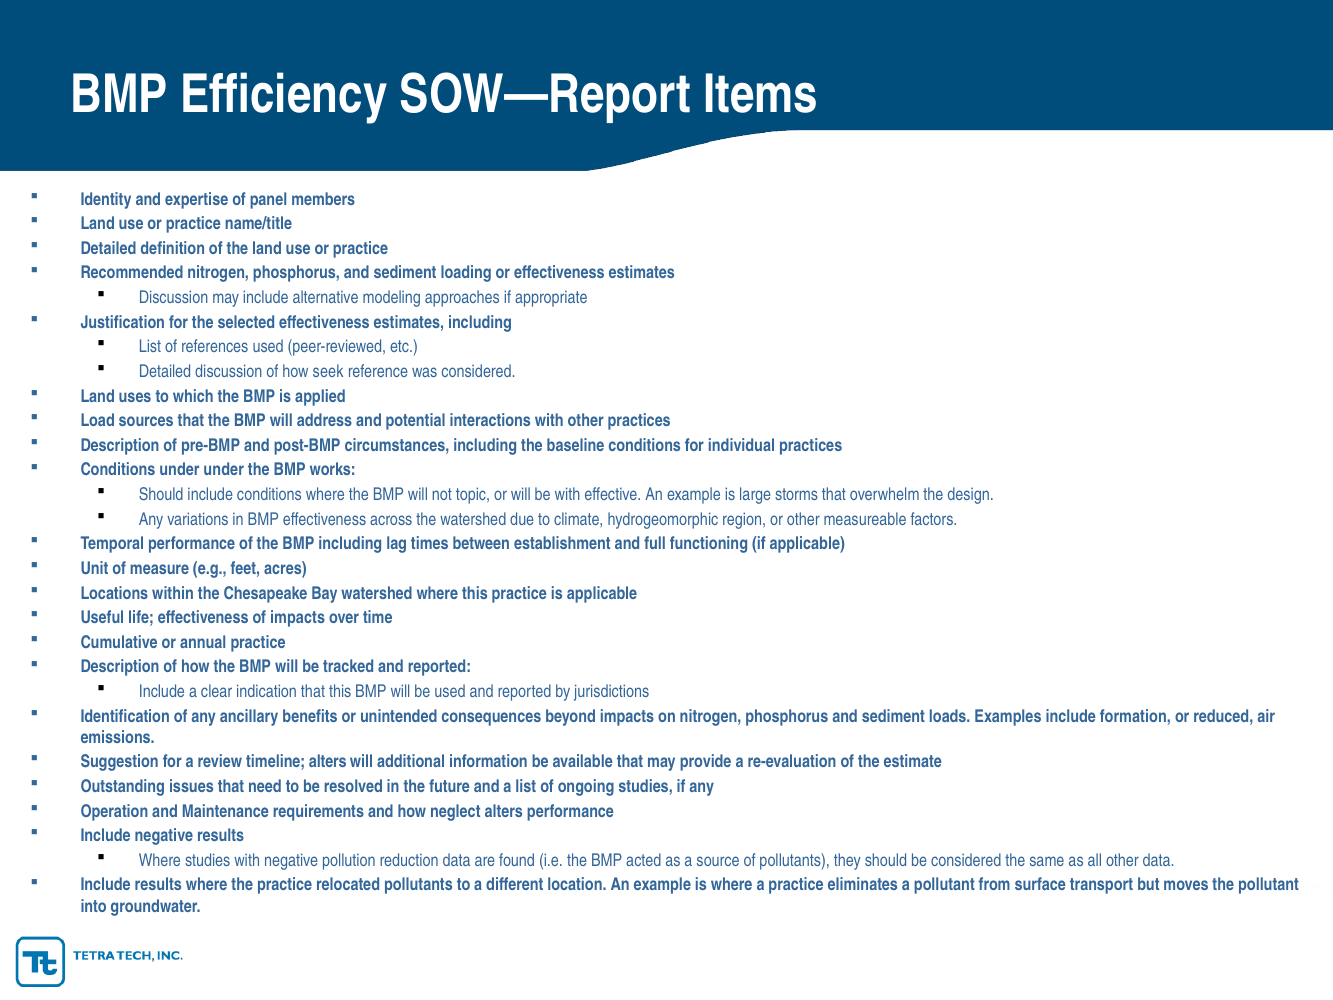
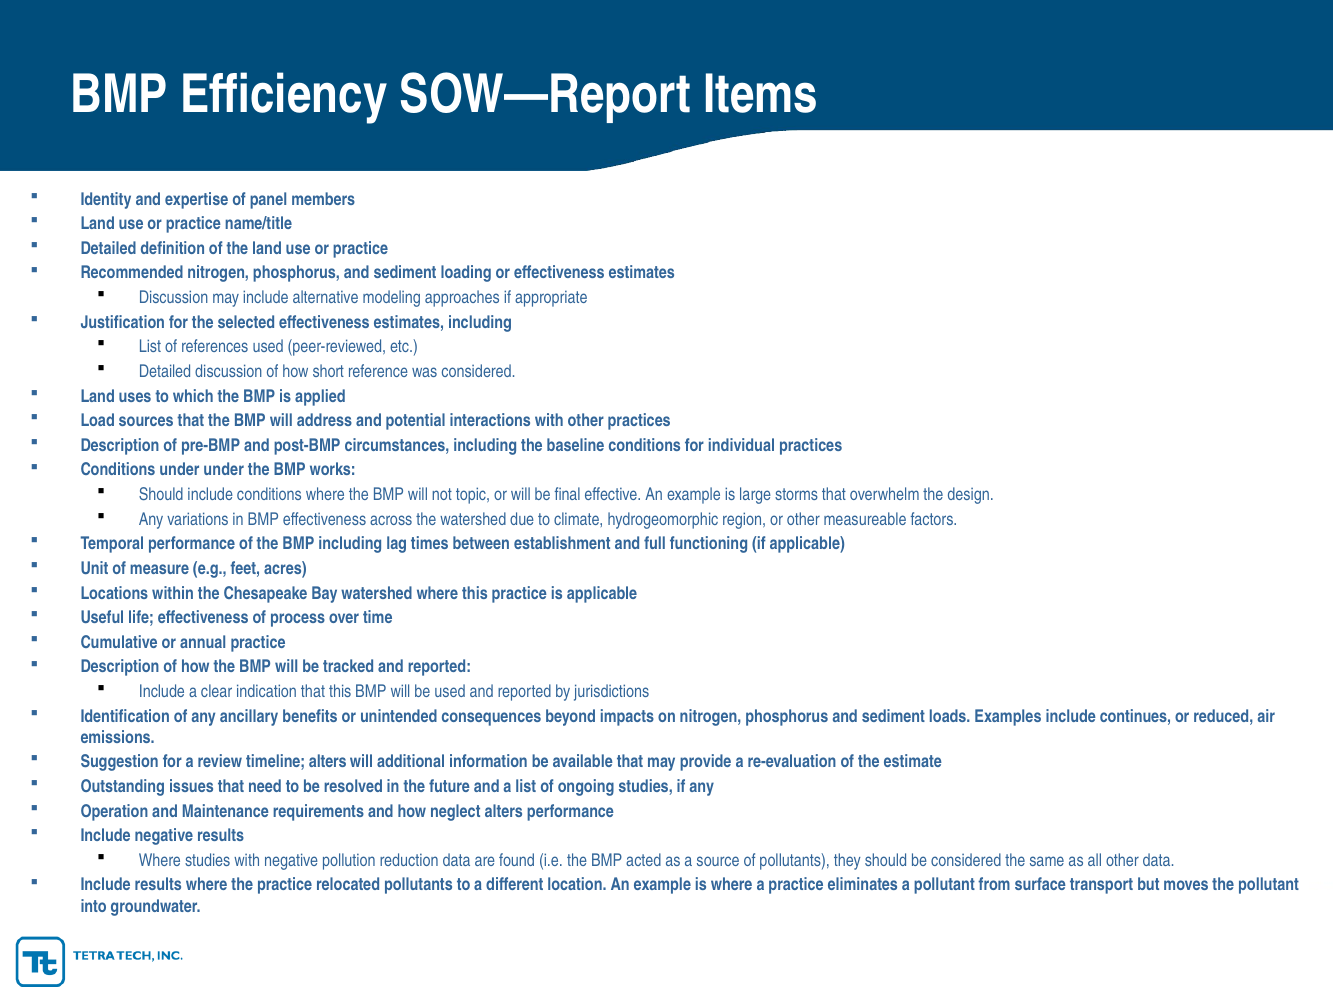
seek: seek -> short
be with: with -> final
of impacts: impacts -> process
formation: formation -> continues
